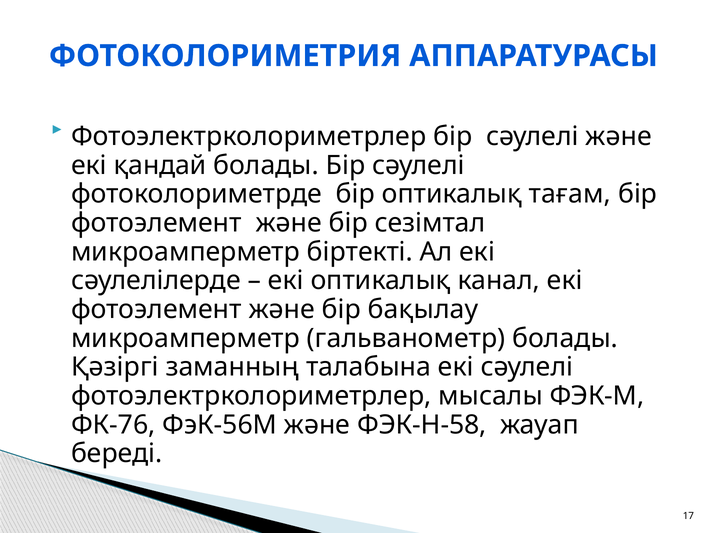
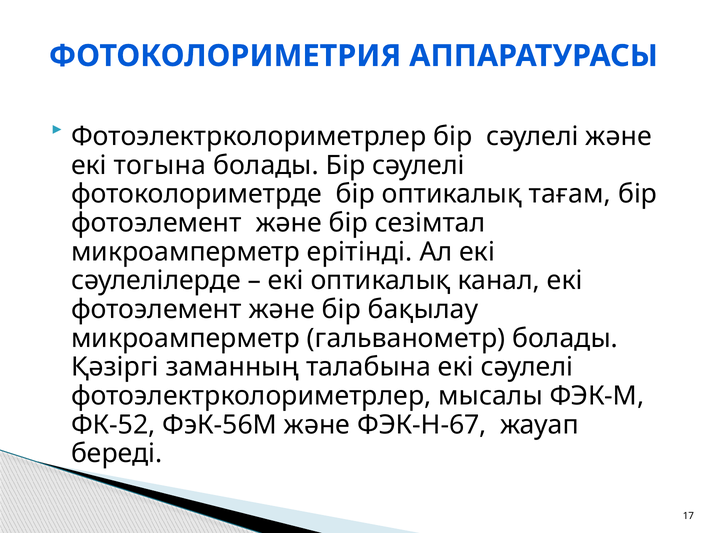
қандай: қандай -> тогына
біртекті: біртекті -> ерітінді
ФК-76: ФК-76 -> ФК-52
ФЭК-Н-58: ФЭК-Н-58 -> ФЭК-Н-67
